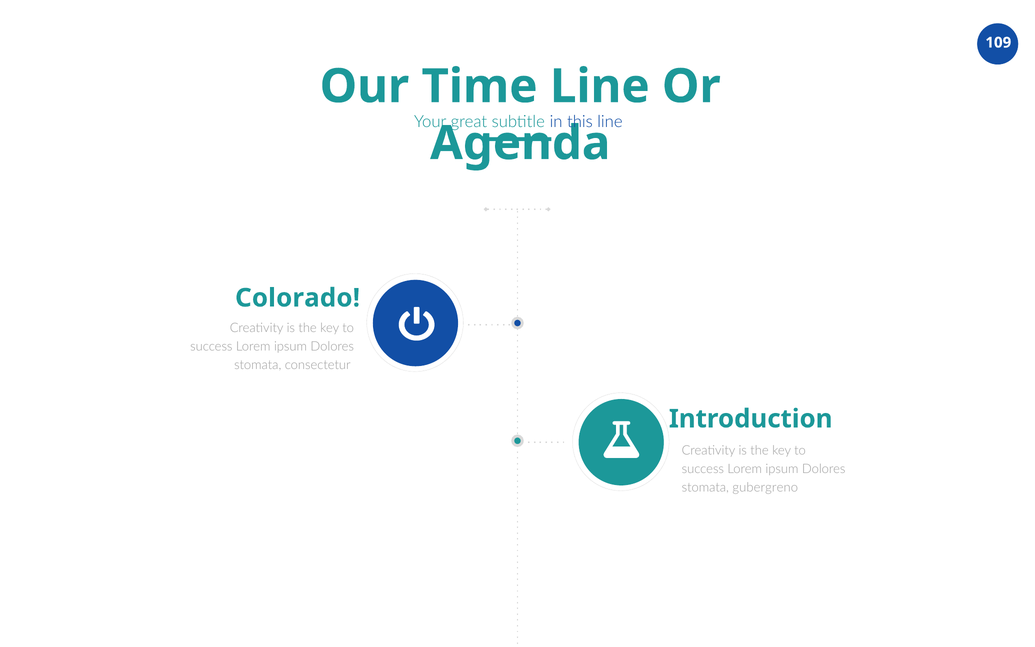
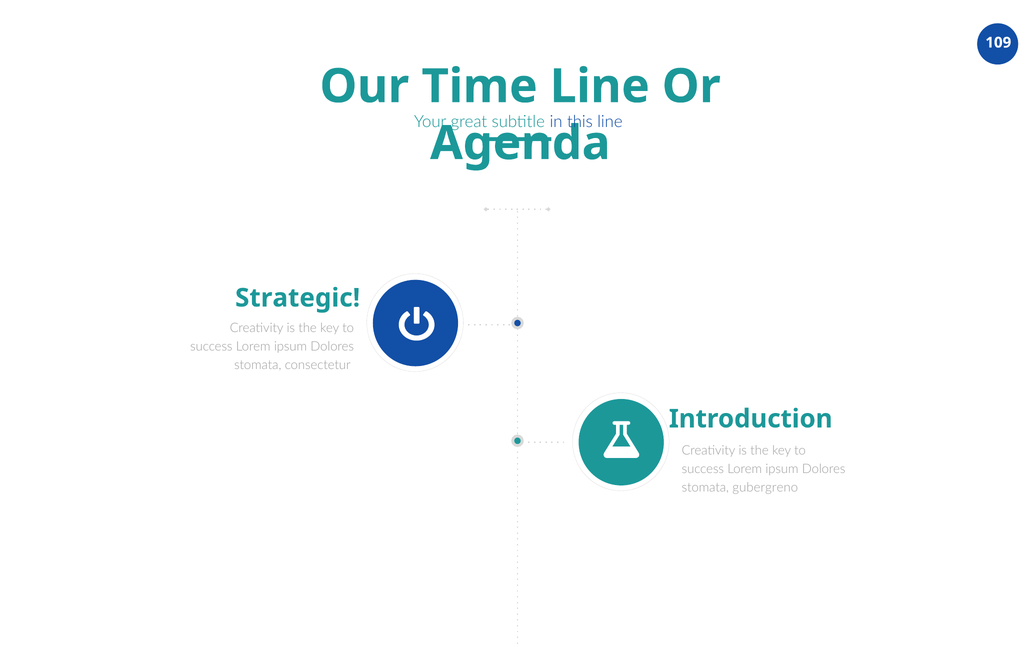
Colorado: Colorado -> Strategic
